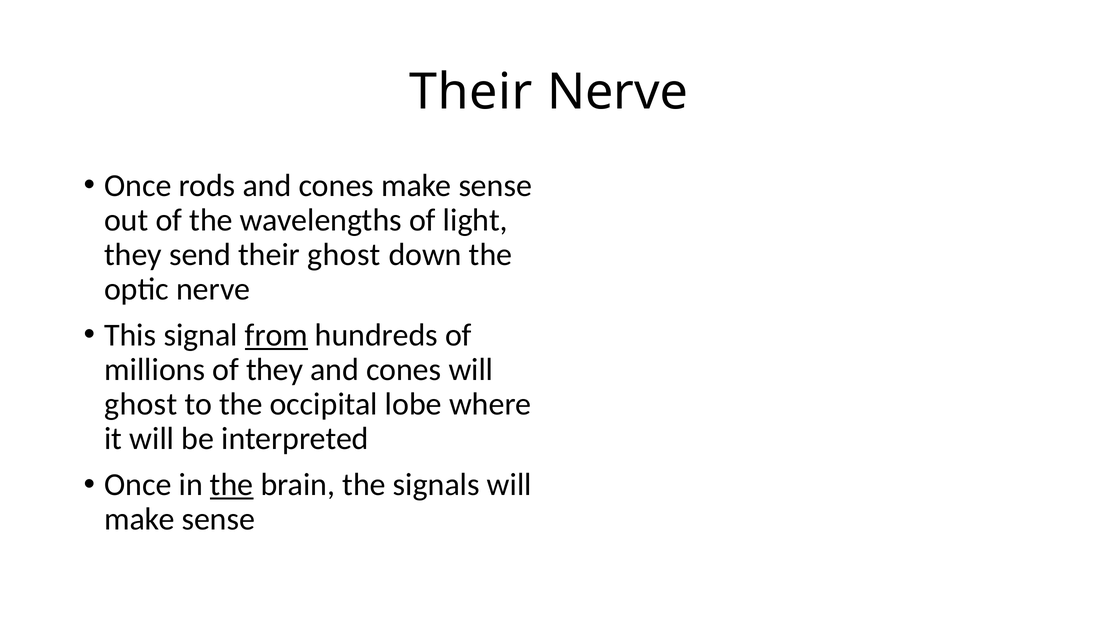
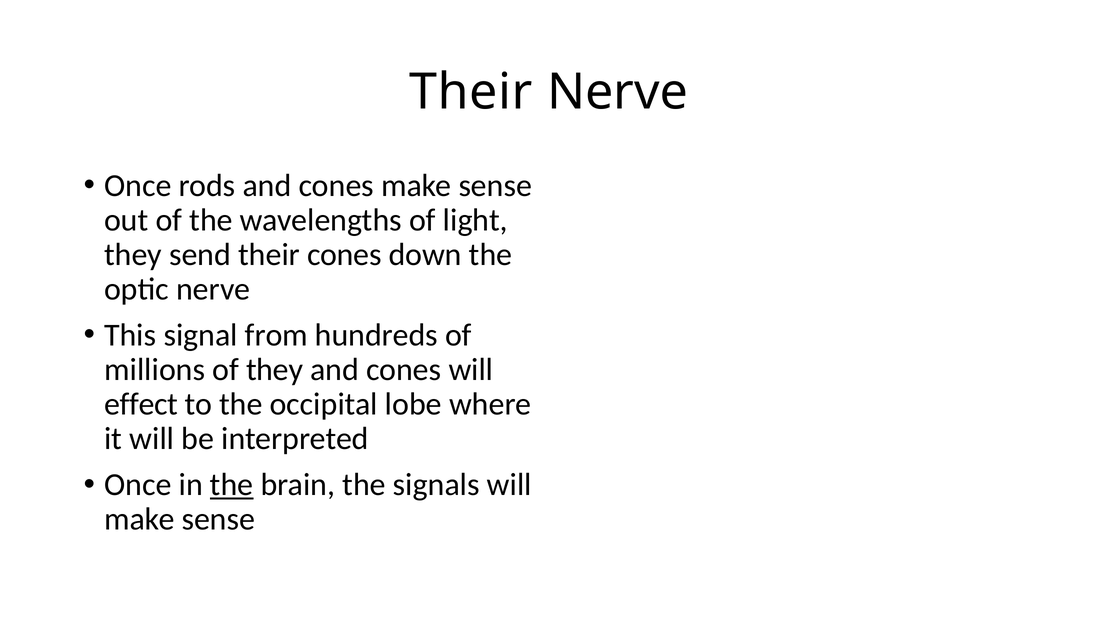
their ghost: ghost -> cones
from underline: present -> none
ghost at (141, 404): ghost -> effect
